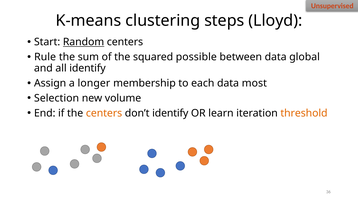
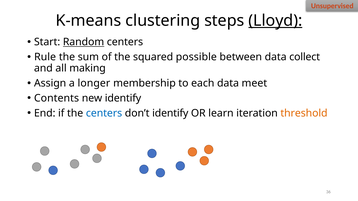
Lloyd underline: none -> present
global: global -> collect
all identify: identify -> making
most: most -> meet
Selection: Selection -> Contents
new volume: volume -> identify
centers at (104, 113) colour: orange -> blue
